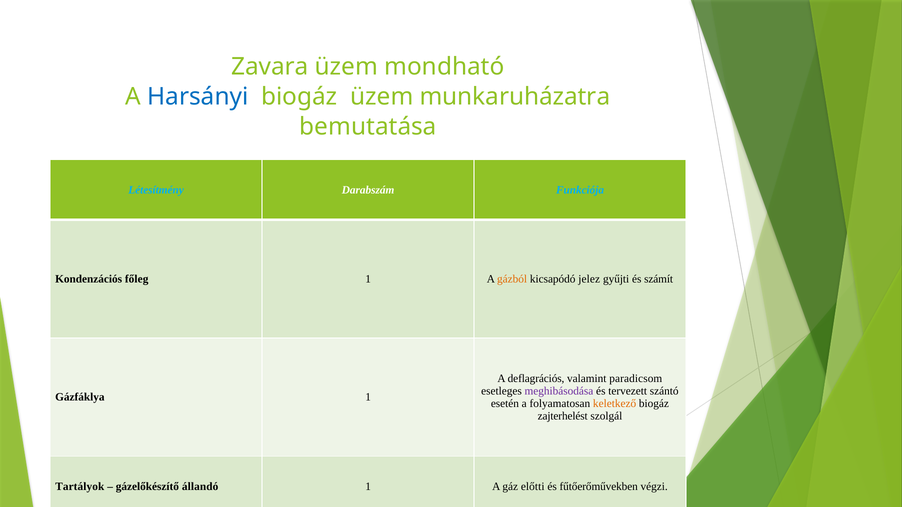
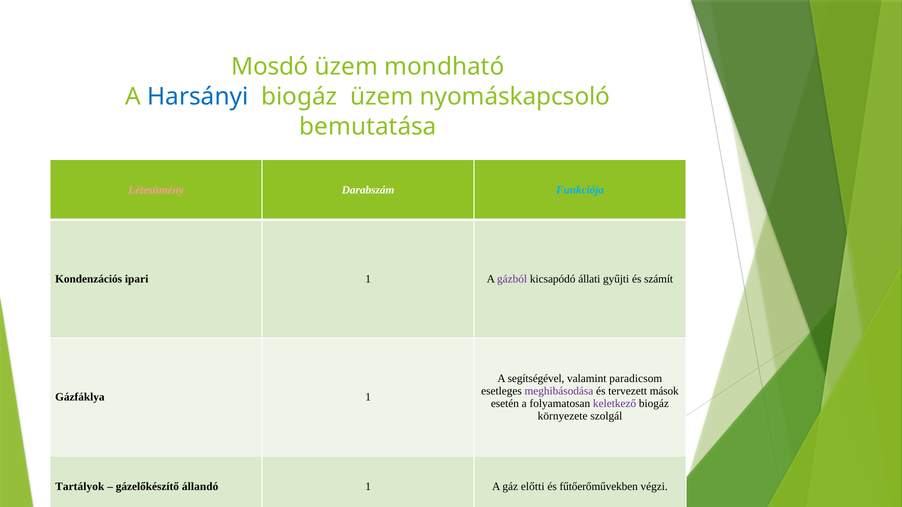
Zavara: Zavara -> Mosdó
munkaruházatra: munkaruházatra -> nyomáskapcsoló
Létesítmény colour: light blue -> pink
főleg: főleg -> ipari
gázból colour: orange -> purple
jelez: jelez -> állati
deflagrációs: deflagrációs -> segítségével
szántó: szántó -> mások
keletkező colour: orange -> purple
zajterhelést: zajterhelést -> környezete
